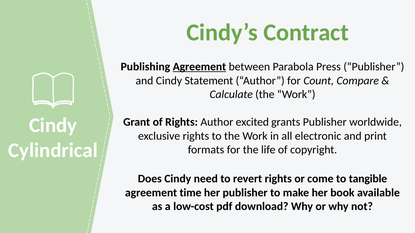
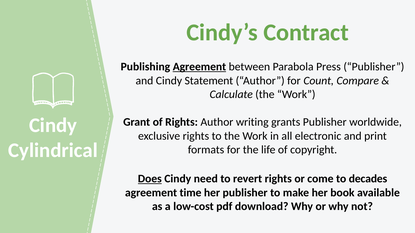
excited: excited -> writing
Does underline: none -> present
tangible: tangible -> decades
